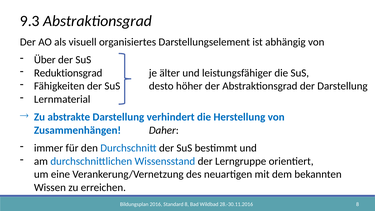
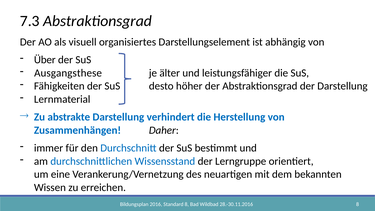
9.3: 9.3 -> 7.3
Reduktionsgrad: Reduktionsgrad -> Ausgangsthese
